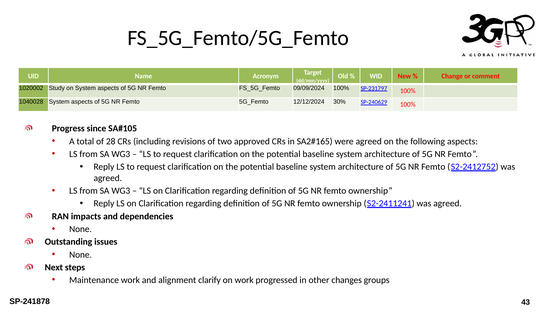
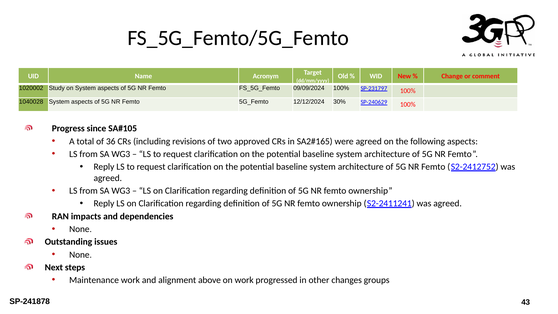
28: 28 -> 36
clarify: clarify -> above
